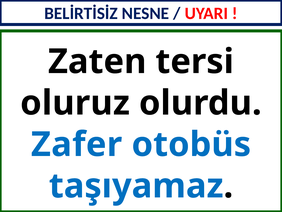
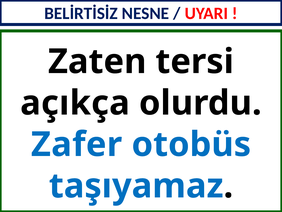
oluruz: oluruz -> açıkça
